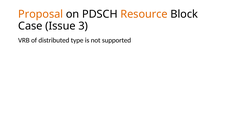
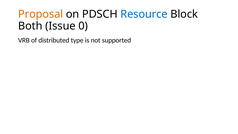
Resource colour: orange -> blue
Case: Case -> Both
3: 3 -> 0
